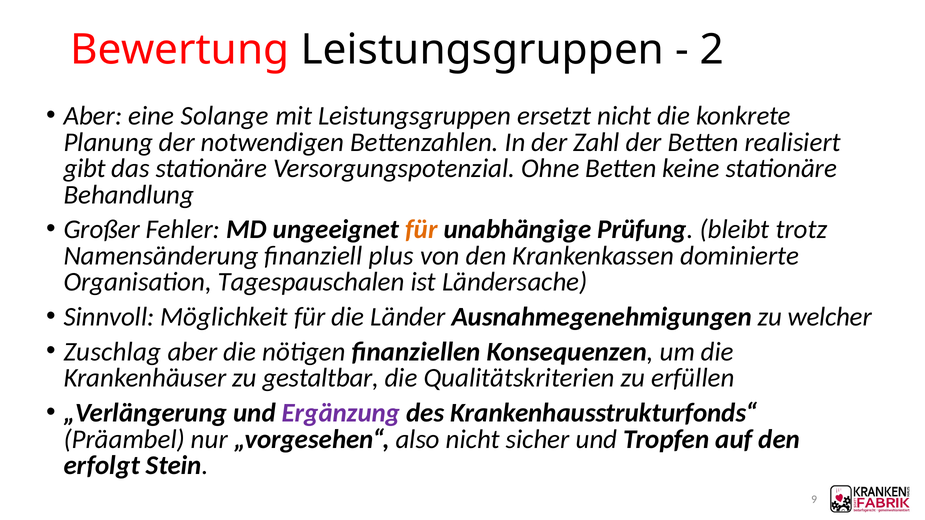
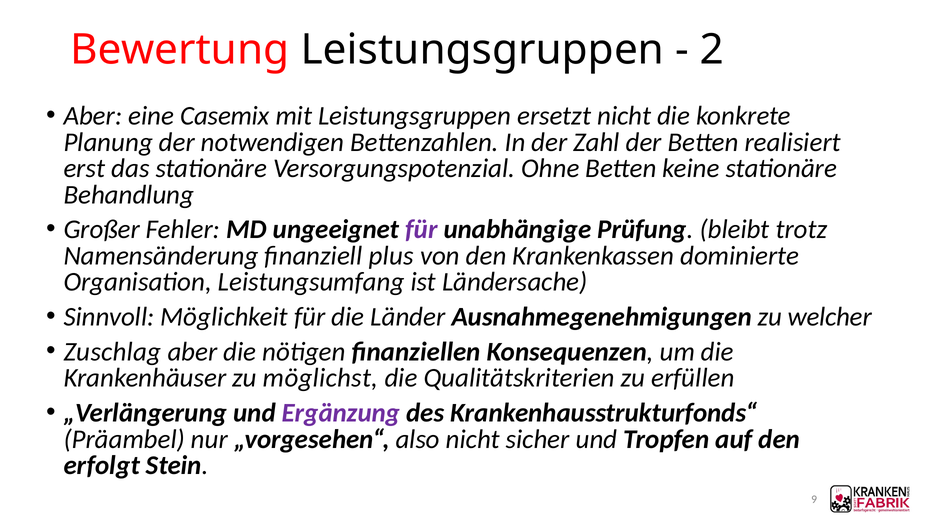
Solange: Solange -> Casemix
gibt: gibt -> erst
für at (421, 230) colour: orange -> purple
Tagespauschalen: Tagespauschalen -> Leistungsumfang
gestaltbar: gestaltbar -> möglichst
